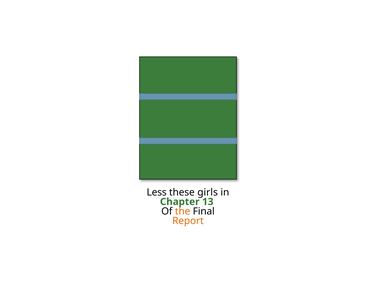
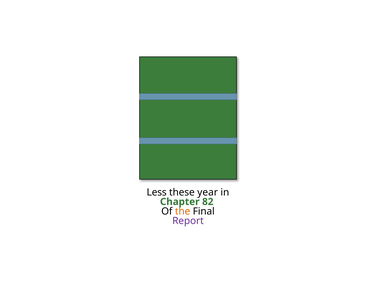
girls: girls -> year
13: 13 -> 82
Report colour: orange -> purple
